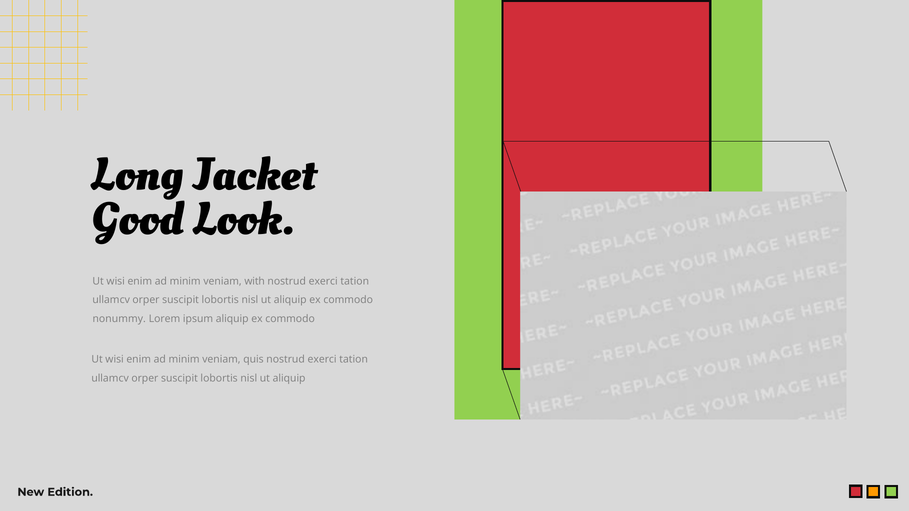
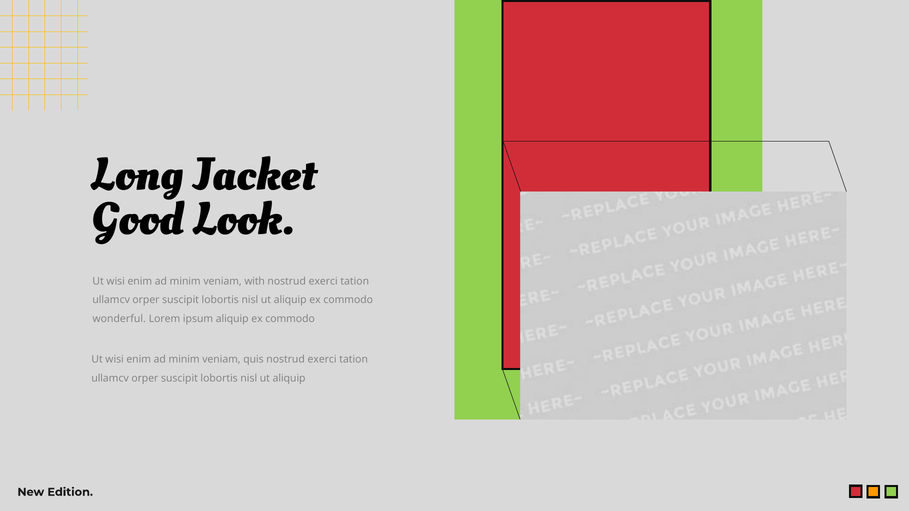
nonummy: nonummy -> wonderful
